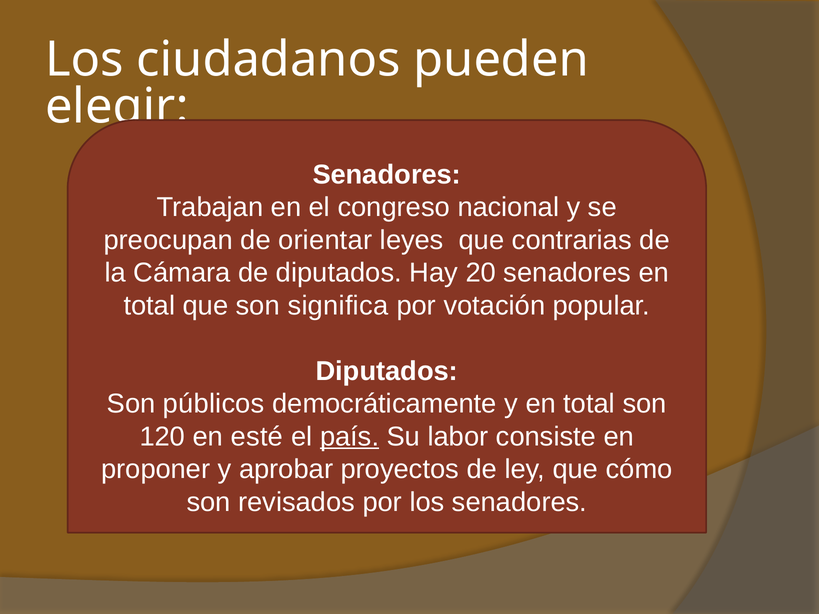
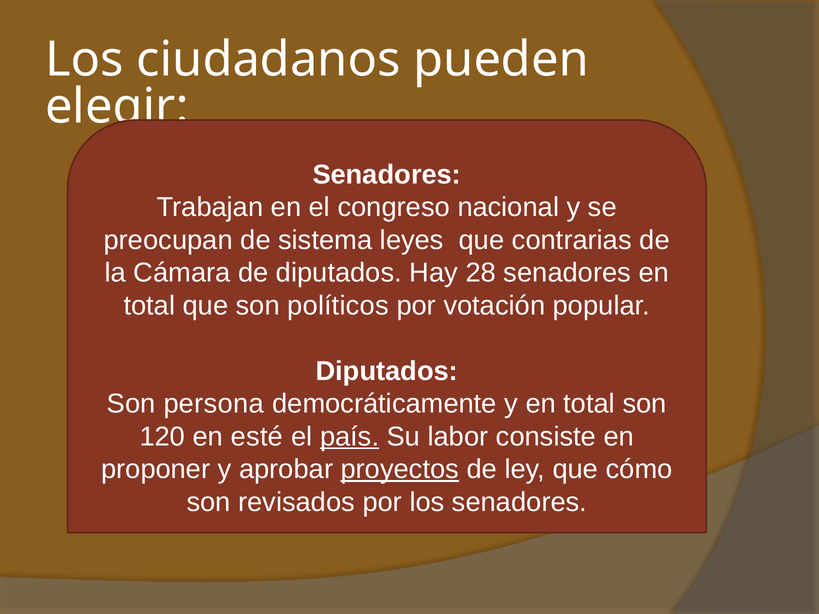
orientar: orientar -> sistema
20: 20 -> 28
significa: significa -> políticos
públicos: públicos -> persona
proyectos underline: none -> present
